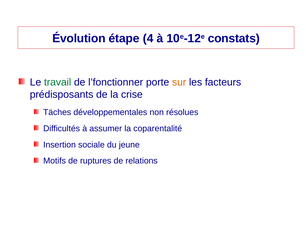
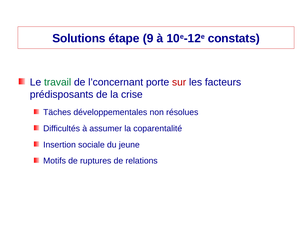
Évolution: Évolution -> Solutions
4: 4 -> 9
l’fonctionner: l’fonctionner -> l’concernant
sur colour: orange -> red
